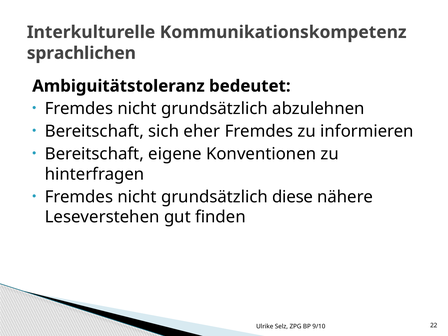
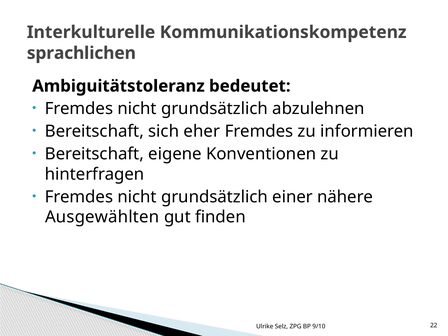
diese: diese -> einer
Leseverstehen: Leseverstehen -> Ausgewählten
